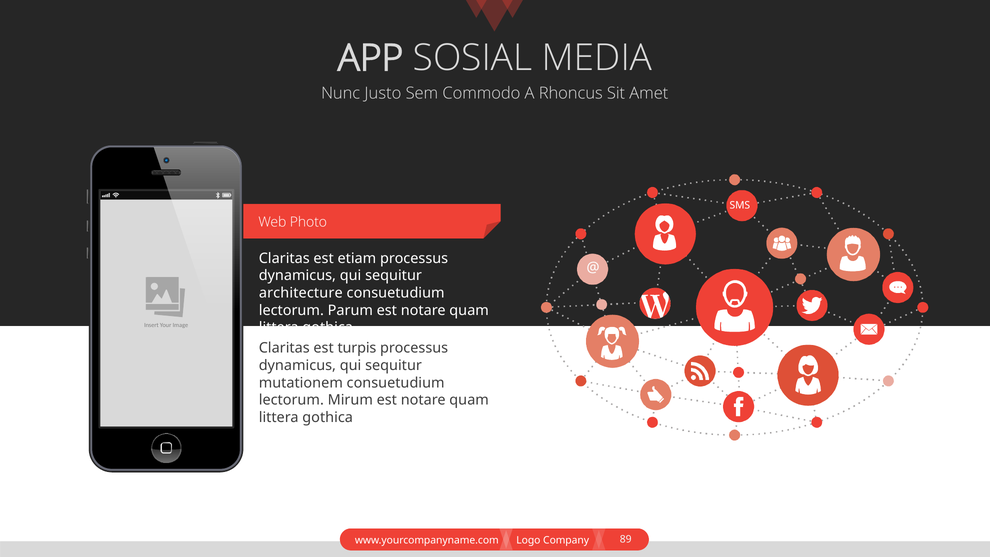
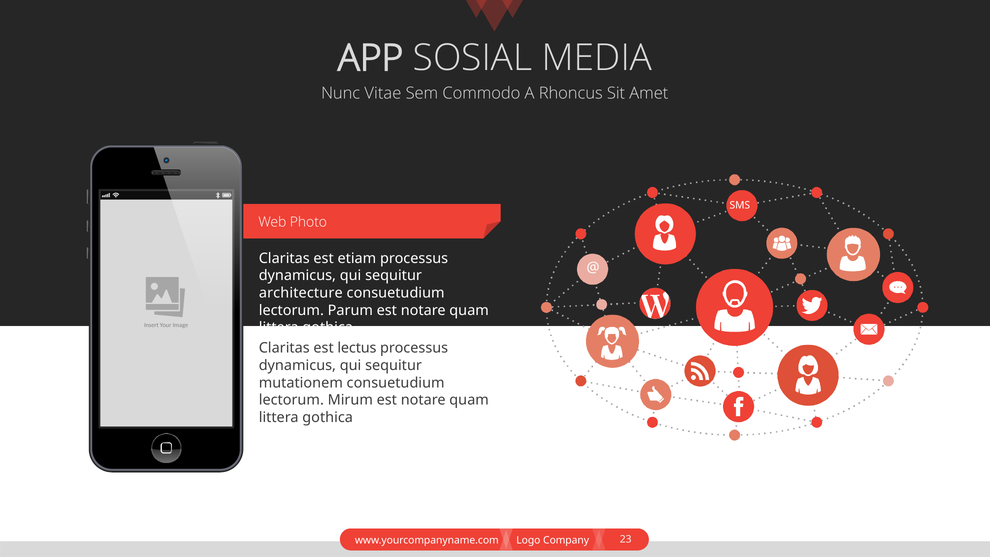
Justo: Justo -> Vitae
turpis: turpis -> lectus
89: 89 -> 23
